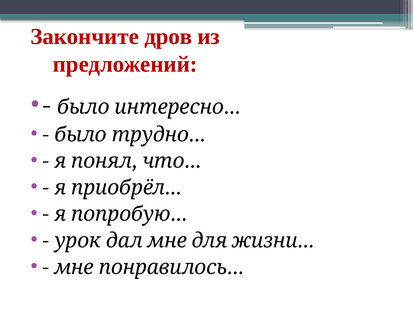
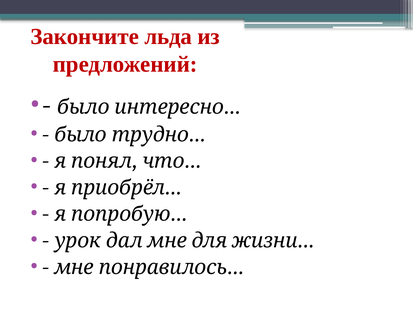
дров: дров -> льда
